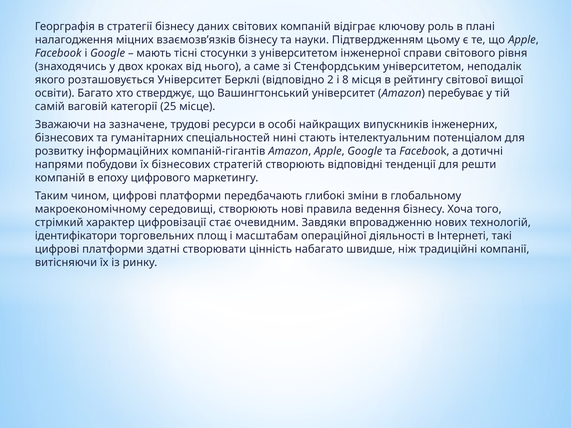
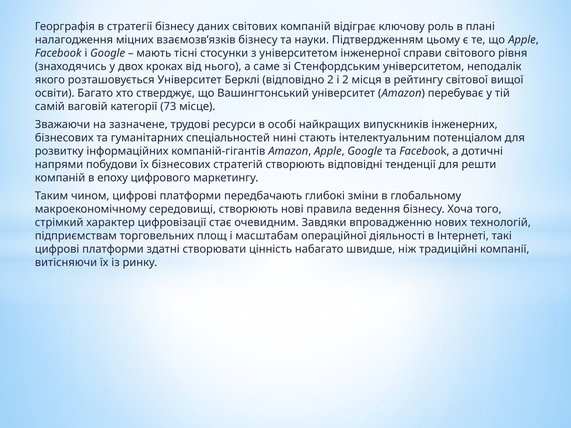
і 8: 8 -> 2
25: 25 -> 73
ідентифікатори: ідентифікатори -> підприємствам
